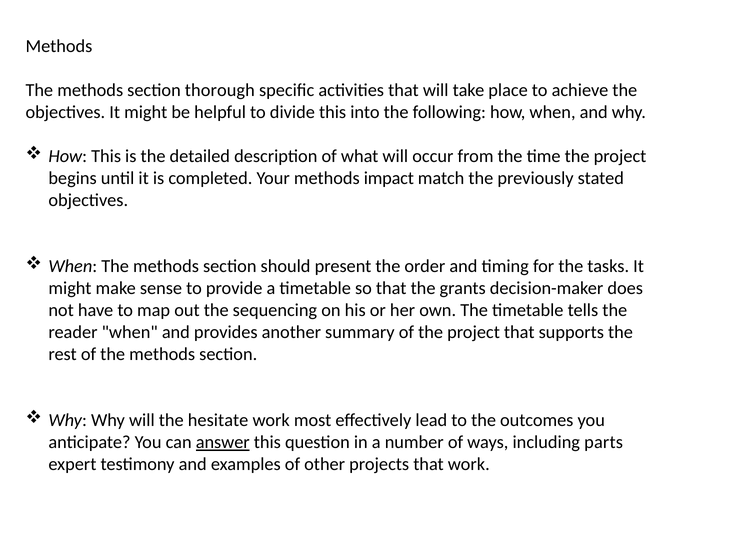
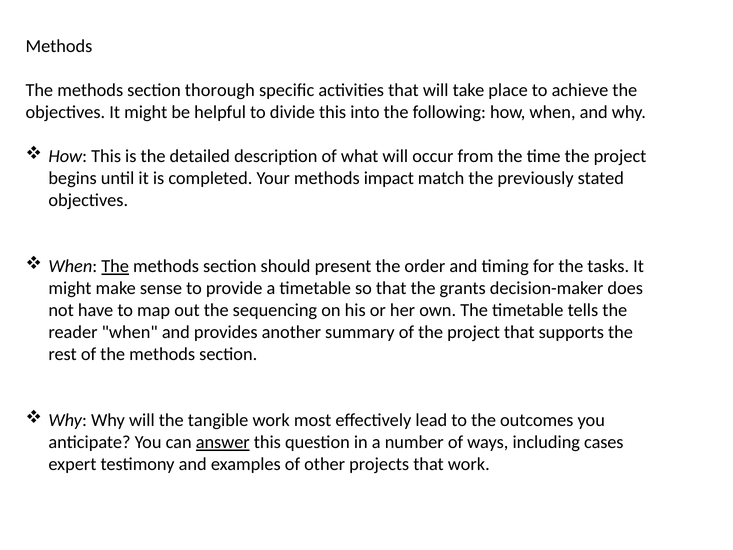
The at (115, 266) underline: none -> present
hesitate: hesitate -> tangible
parts: parts -> cases
